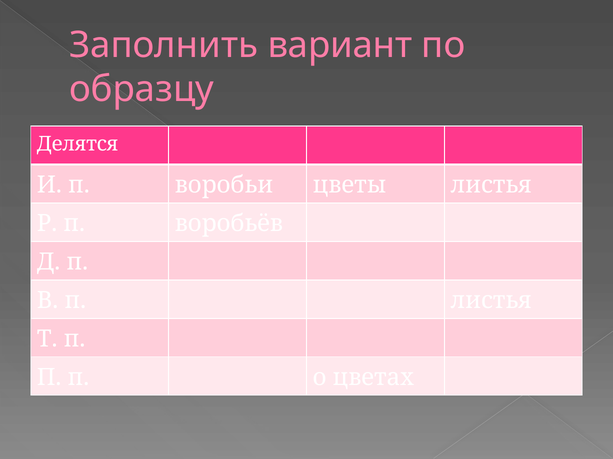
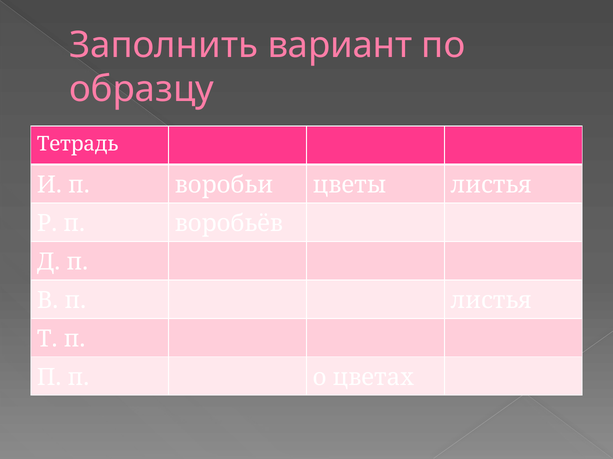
Делятся: Делятся -> Тетрадь
